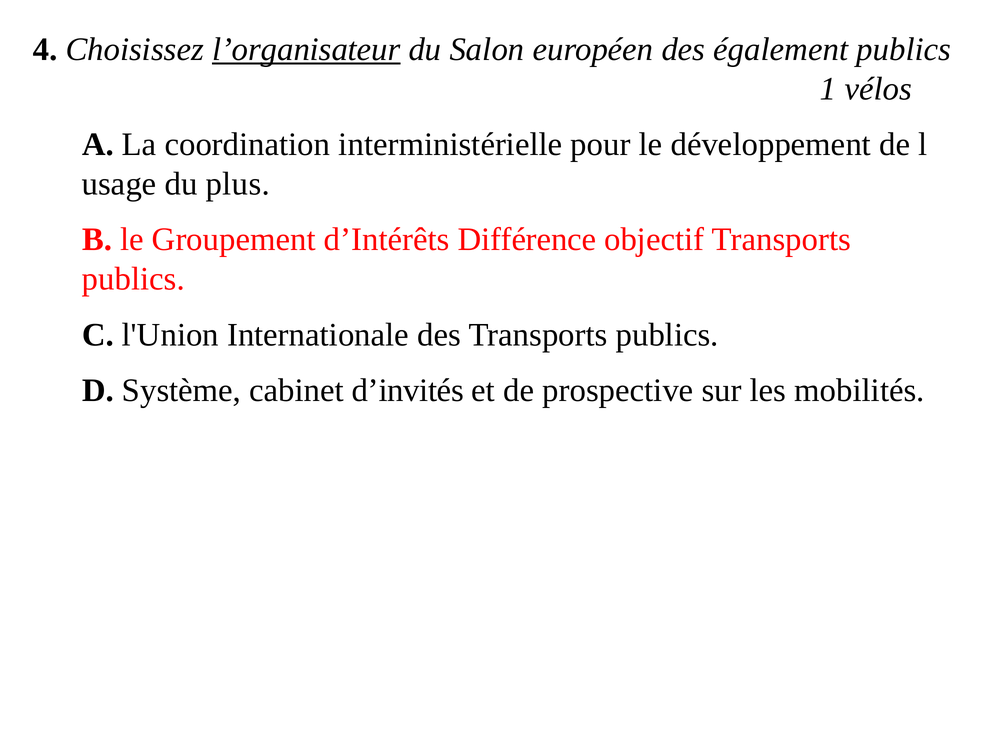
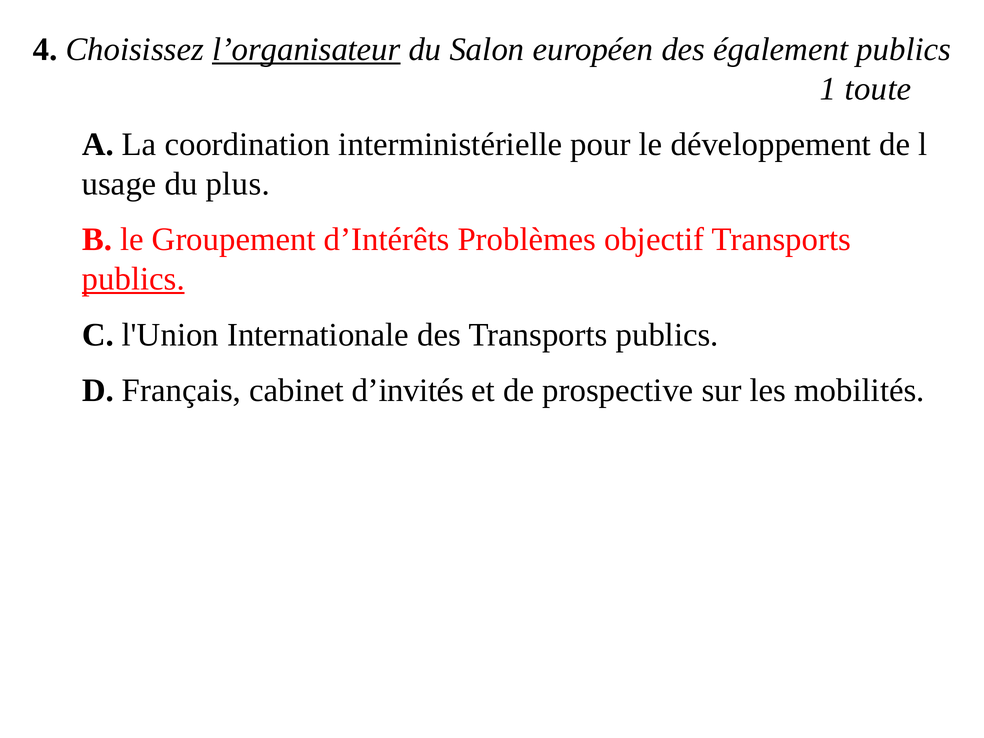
vélos: vélos -> toute
Différence: Différence -> Problèmes
publics at (133, 279) underline: none -> present
Système: Système -> Français
